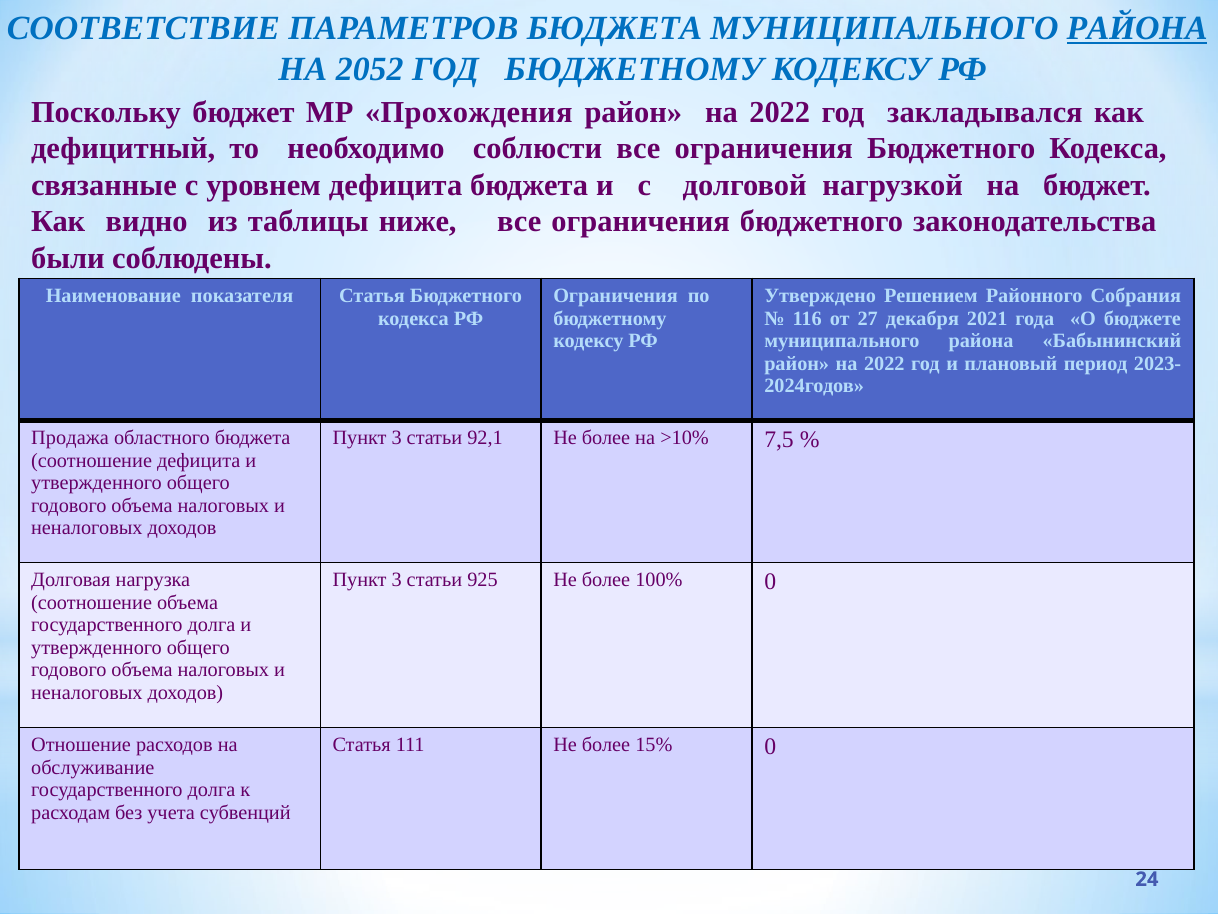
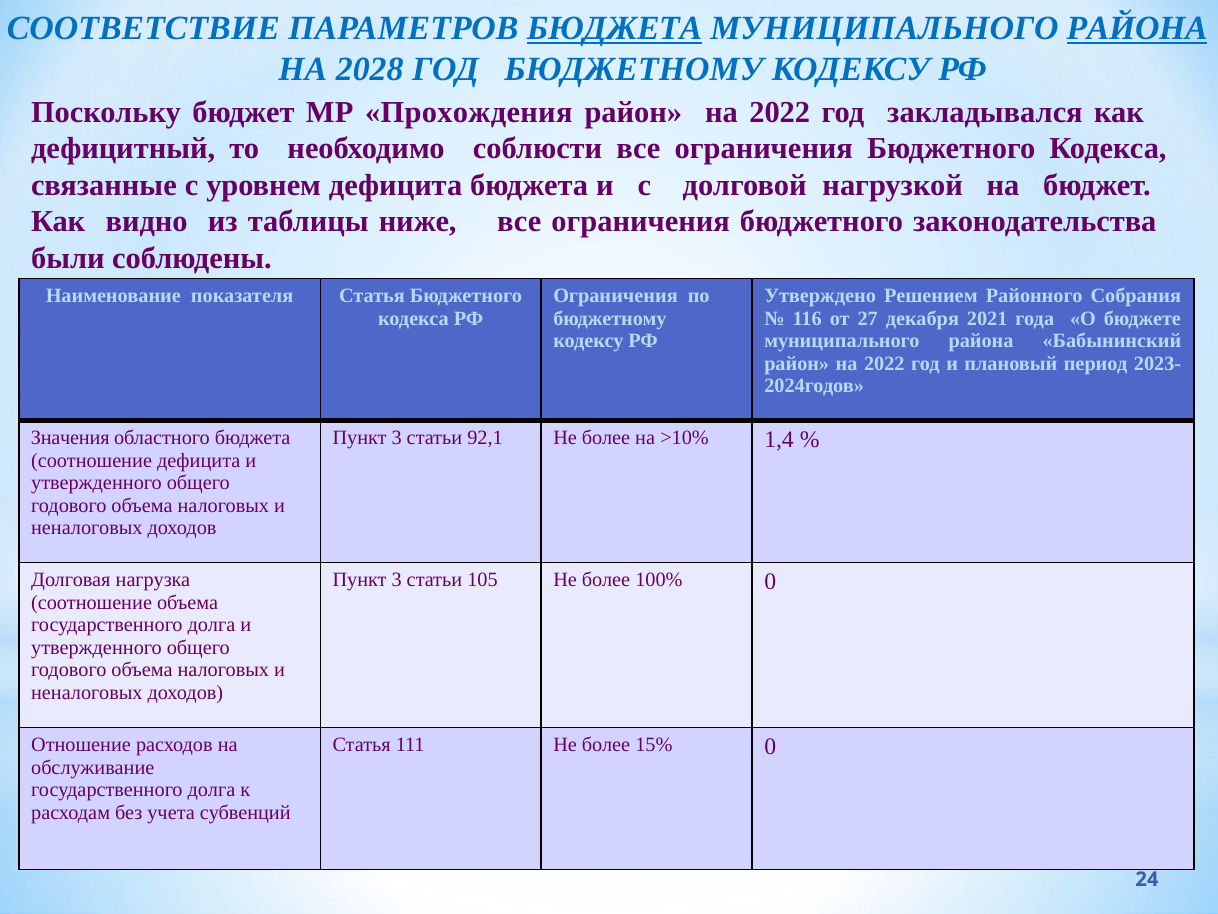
БЮДЖЕТА at (614, 29) underline: none -> present
2052: 2052 -> 2028
Продажа: Продажа -> Значения
7,5: 7,5 -> 1,4
925: 925 -> 105
